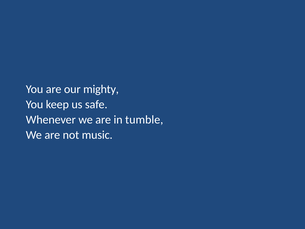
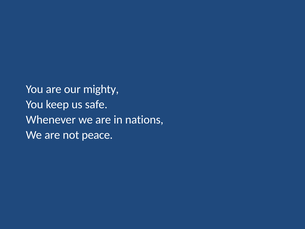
tumble: tumble -> nations
music: music -> peace
